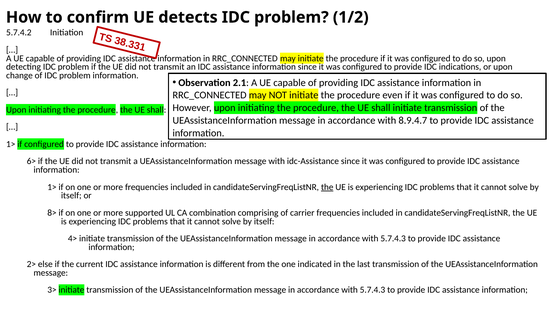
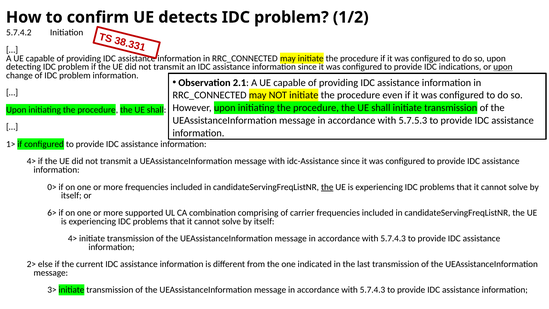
upon at (503, 67) underline: none -> present
8.9.4.7: 8.9.4.7 -> 5.7.5.3
6> at (31, 161): 6> -> 4>
1> at (52, 187): 1> -> 0>
8>: 8> -> 6>
